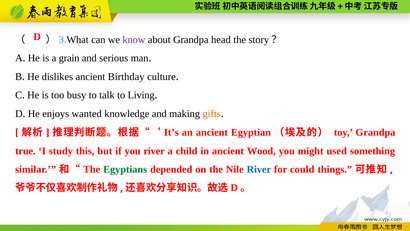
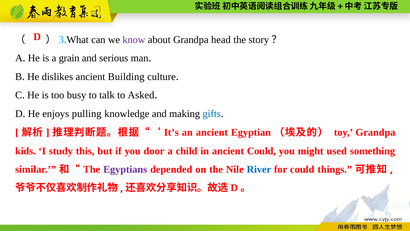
Birthday: Birthday -> Building
Living: Living -> Asked
wanted: wanted -> pulling
gifts colour: orange -> blue
true: true -> kids
you river: river -> door
ancient Wood: Wood -> Could
Egyptians colour: green -> purple
